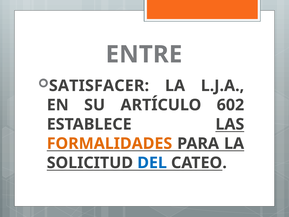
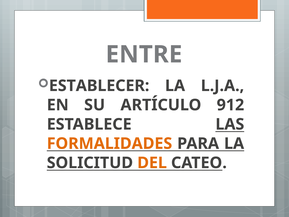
SATISFACER: SATISFACER -> ESTABLECER
602: 602 -> 912
DEL colour: blue -> orange
